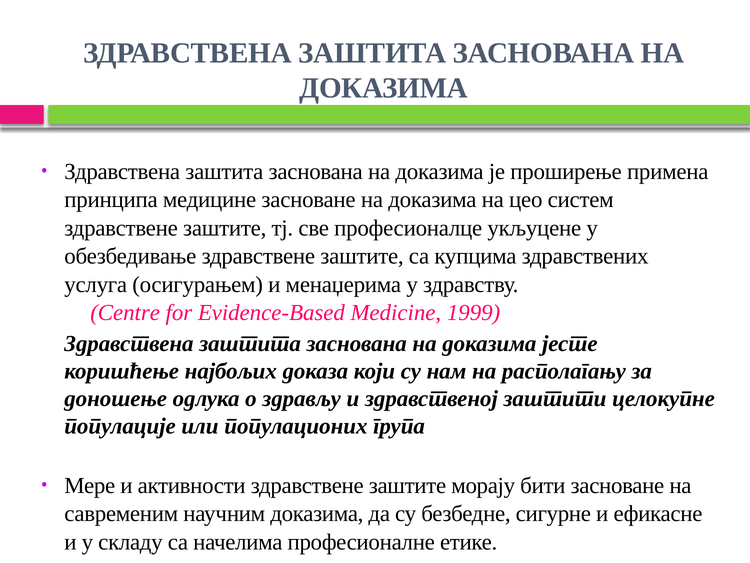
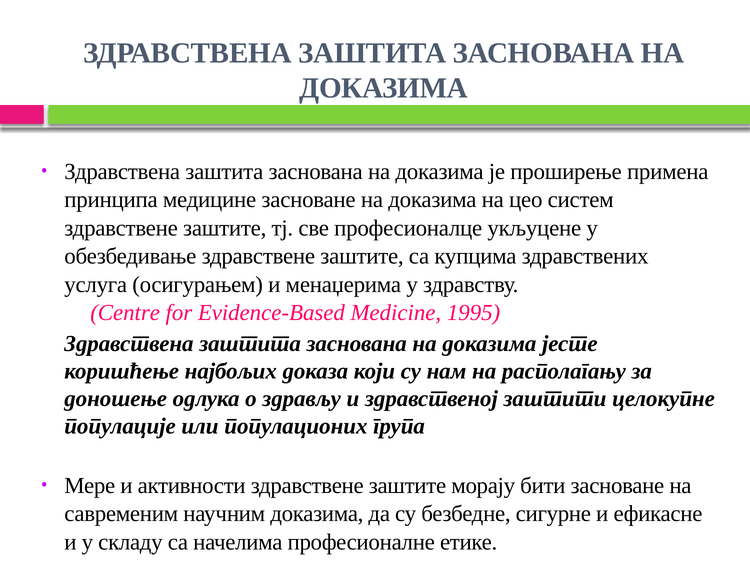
1999: 1999 -> 1995
